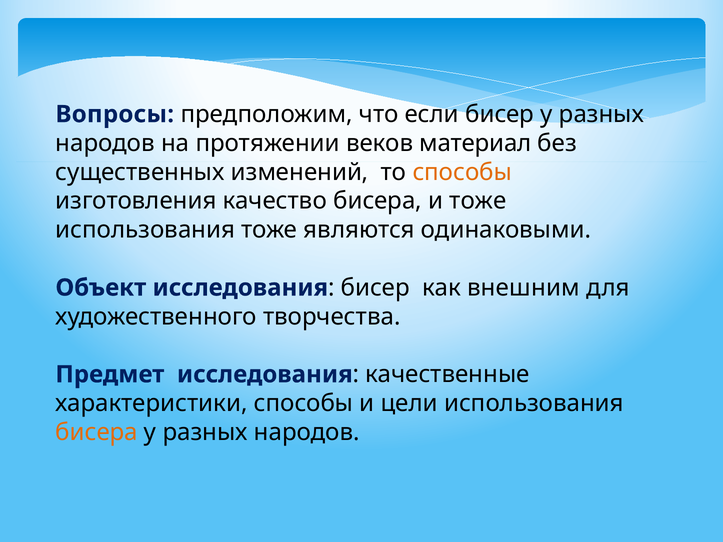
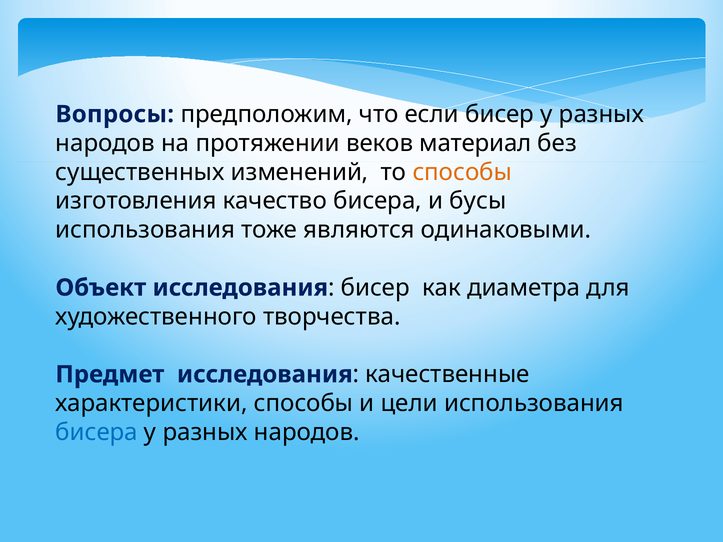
и тоже: тоже -> бусы
внешним: внешним -> диаметра
бисера at (97, 432) colour: orange -> blue
